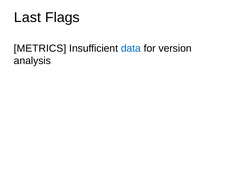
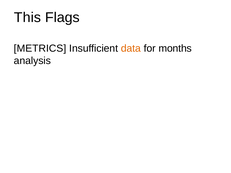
Last: Last -> This
data colour: blue -> orange
version: version -> months
